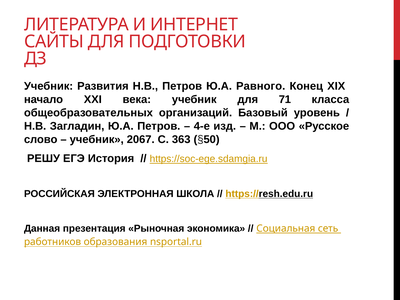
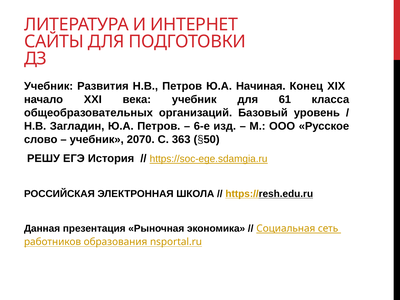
Равного: Равного -> Начиная
71: 71 -> 61
4-е: 4-е -> 6-е
2067: 2067 -> 2070
